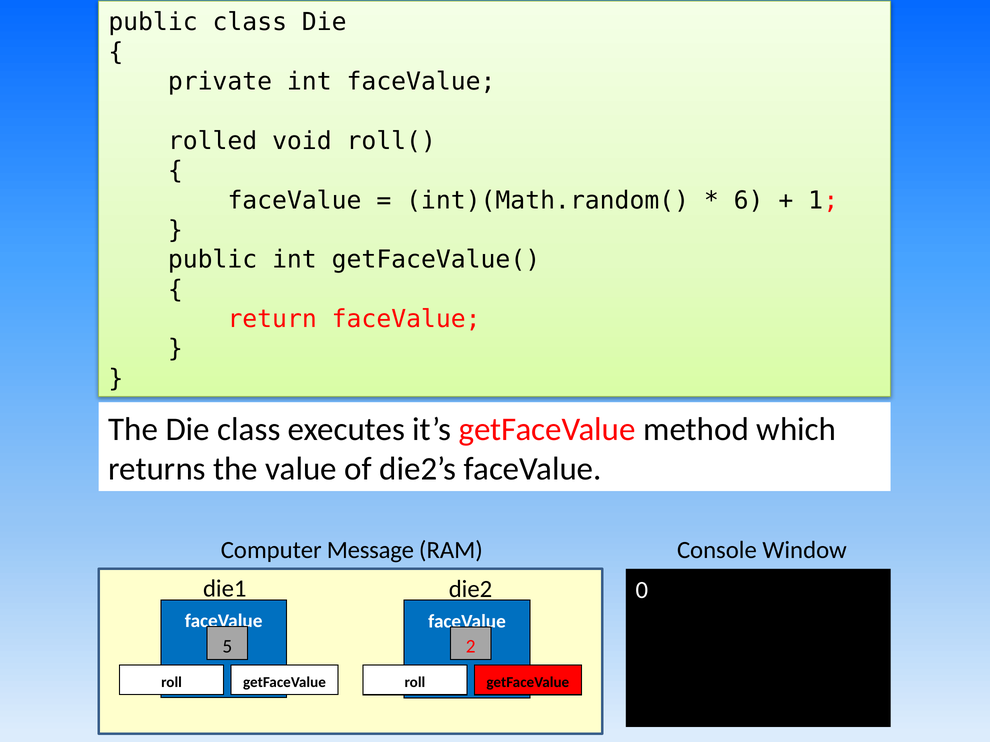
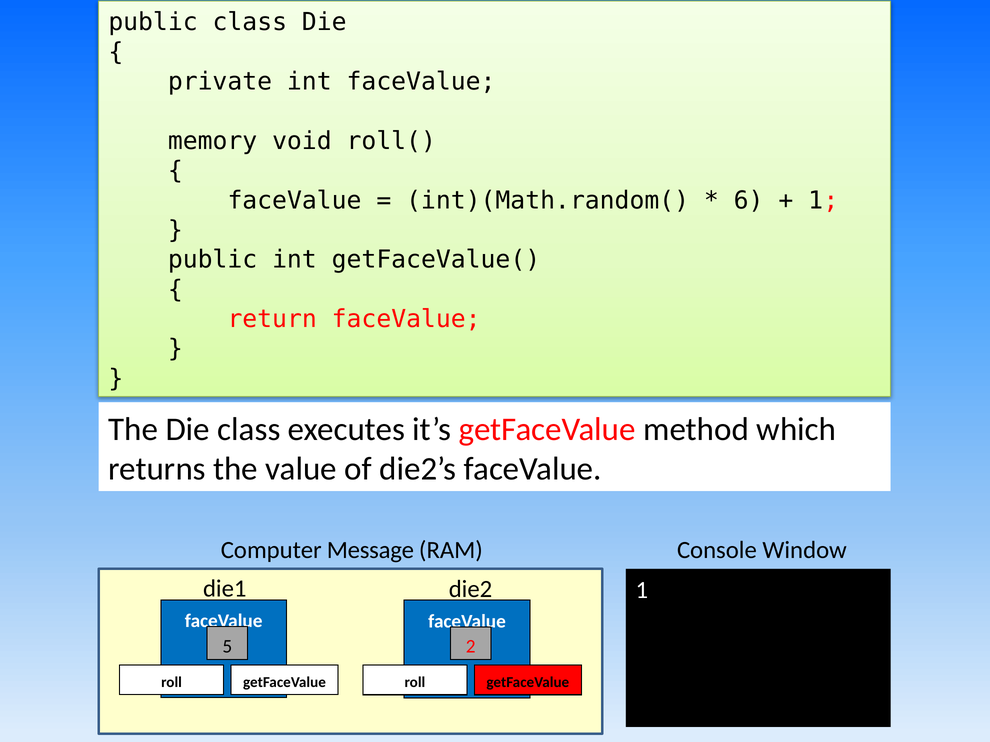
rolled: rolled -> memory
die2 0: 0 -> 1
